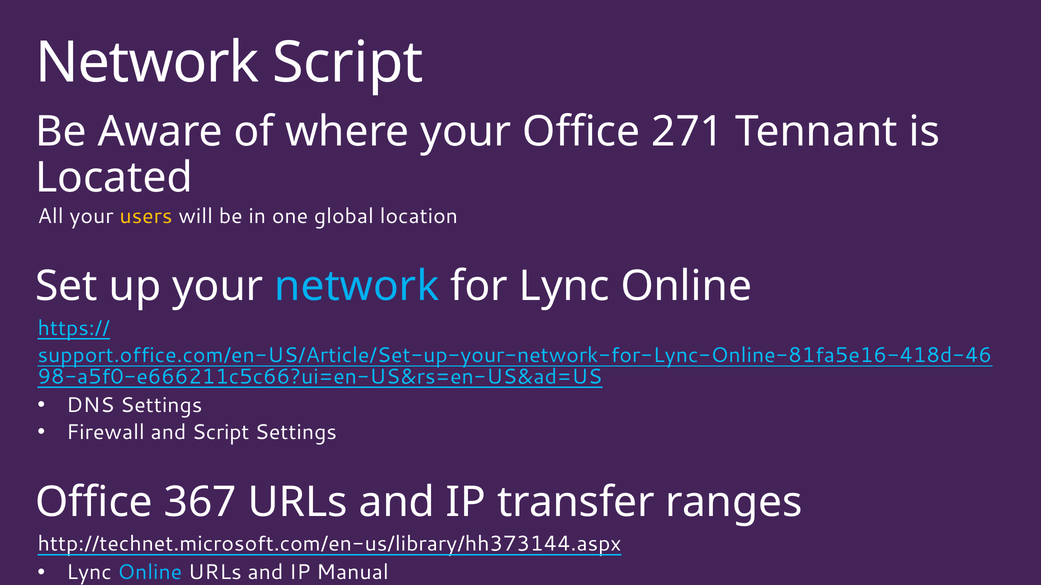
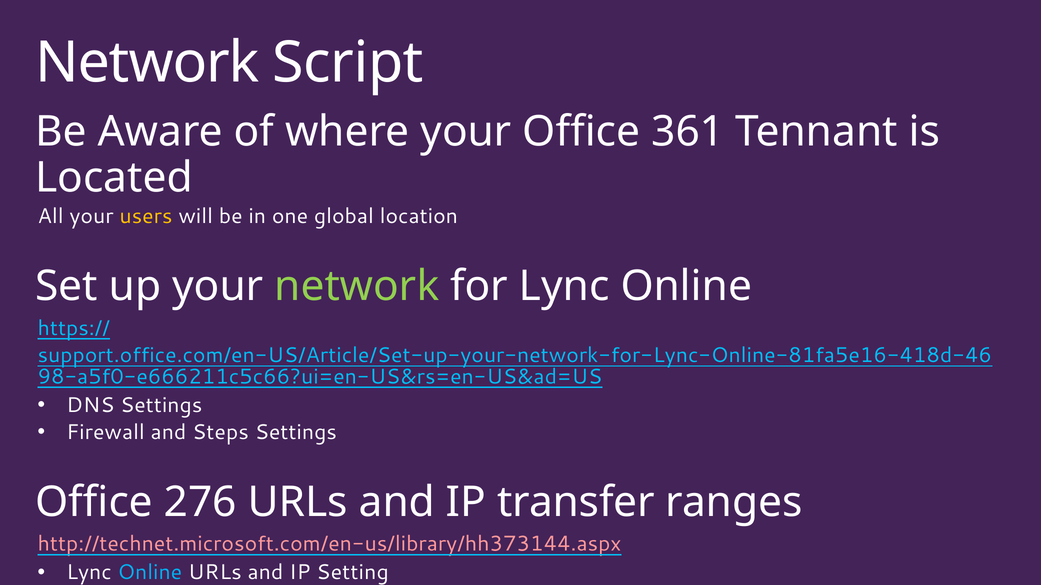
271: 271 -> 361
network at (357, 287) colour: light blue -> light green
and Script: Script -> Steps
367: 367 -> 276
http://technet.microsoft.com/en-us/library/hh373144.aspx colour: white -> pink
Manual: Manual -> Setting
